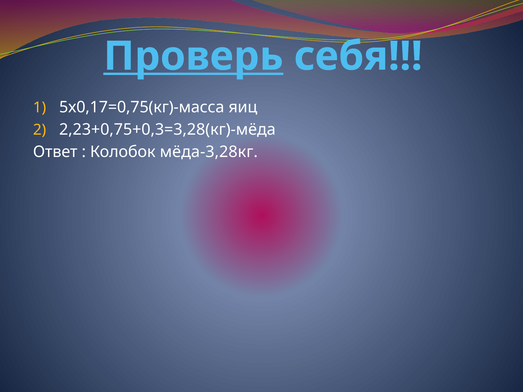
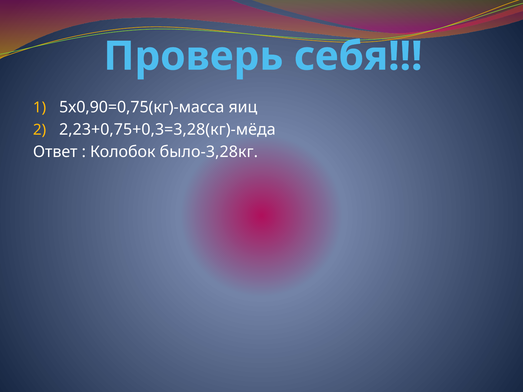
Проверь underline: present -> none
5х0,17=0,75(кг)-масса: 5х0,17=0,75(кг)-масса -> 5х0,90=0,75(кг)-масса
мёда-3,28кг: мёда-3,28кг -> было-3,28кг
